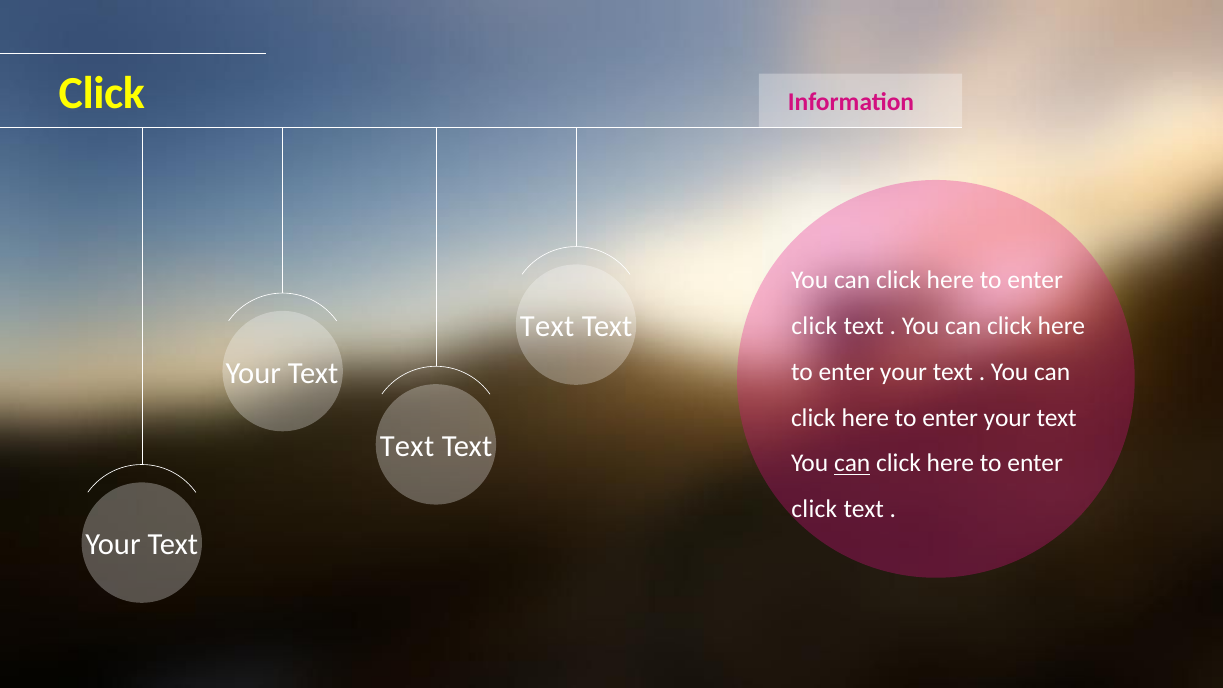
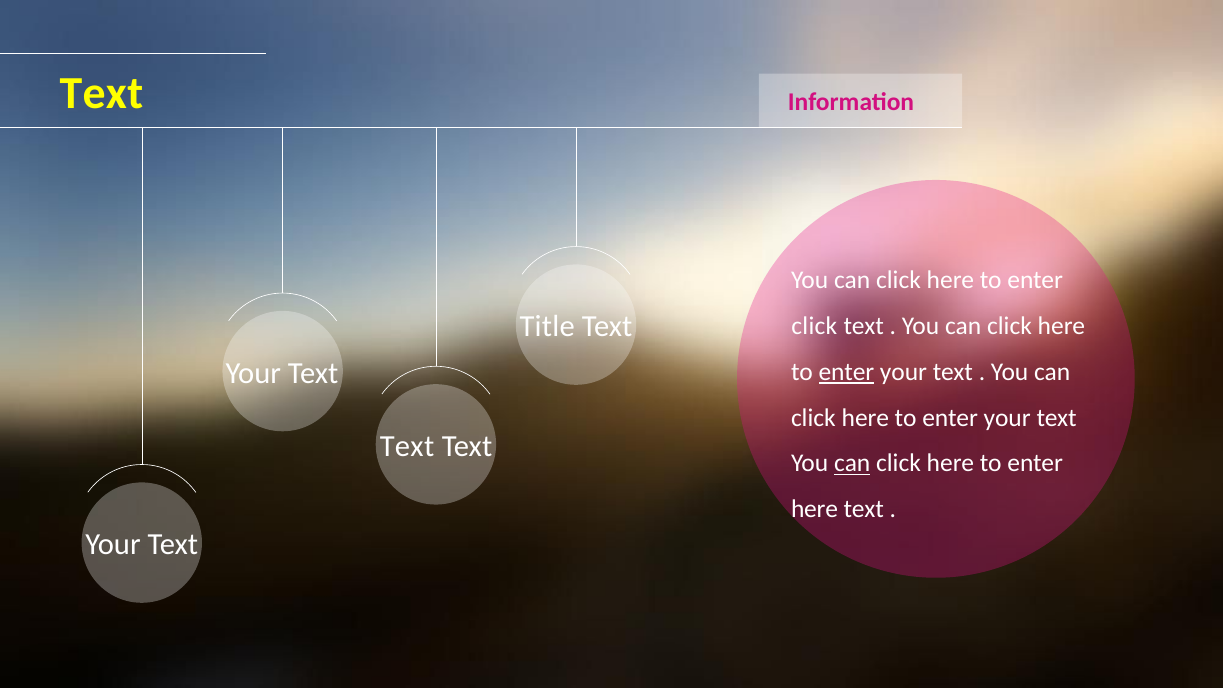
Click at (102, 93): Click -> Text
Text at (547, 327): Text -> Title
enter at (846, 372) underline: none -> present
click at (814, 509): click -> here
